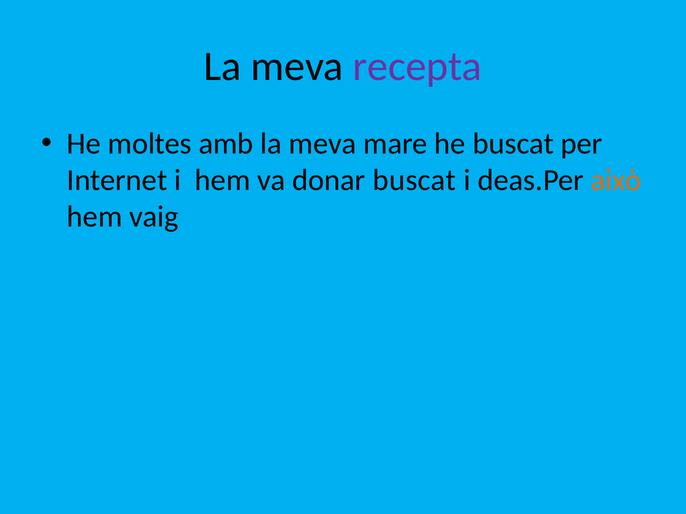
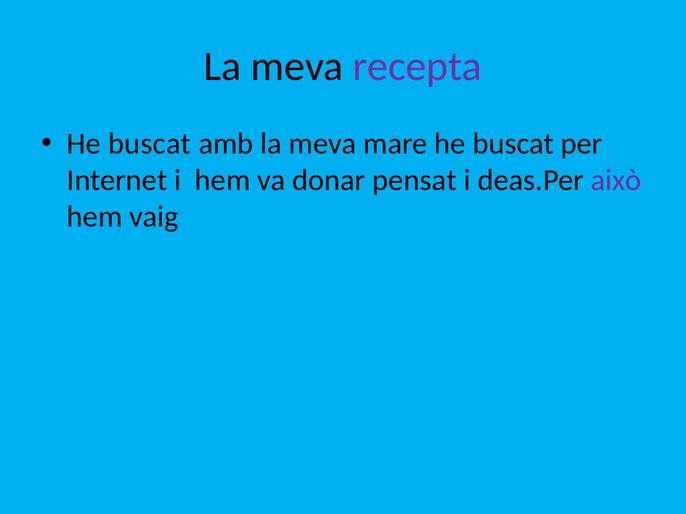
moltes at (150, 144): moltes -> buscat
donar buscat: buscat -> pensat
això colour: orange -> purple
